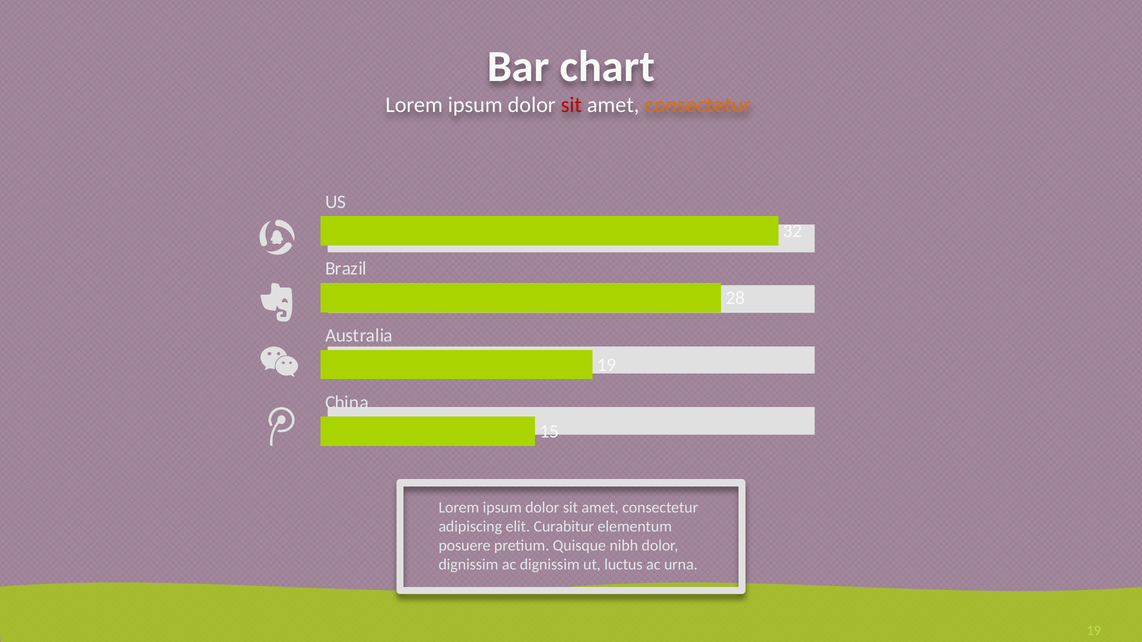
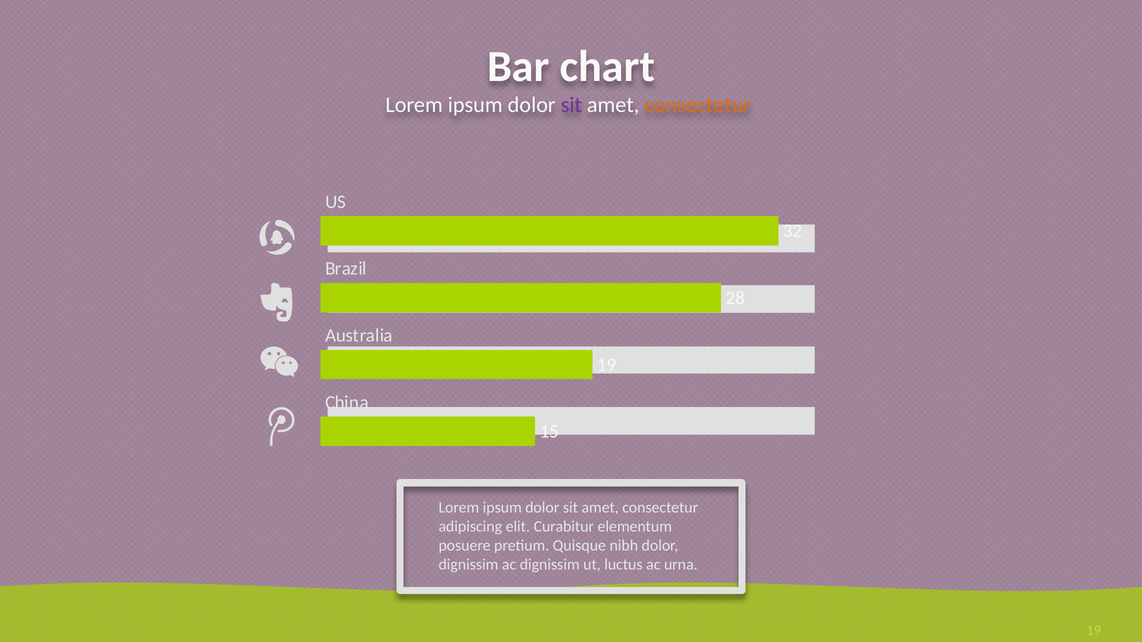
sit at (571, 105) colour: red -> purple
